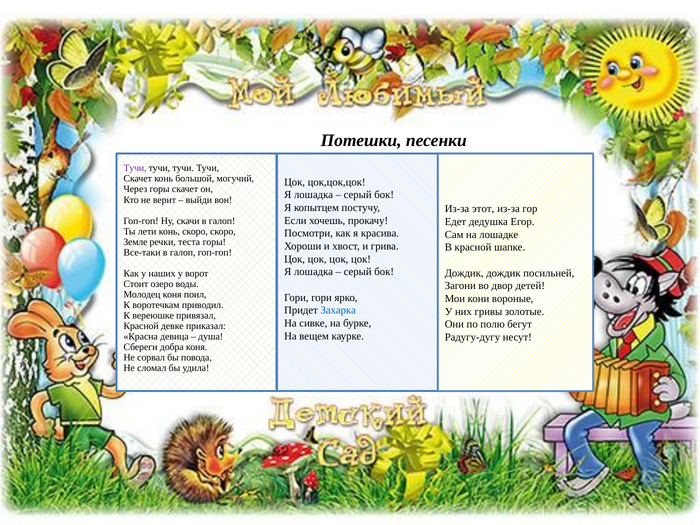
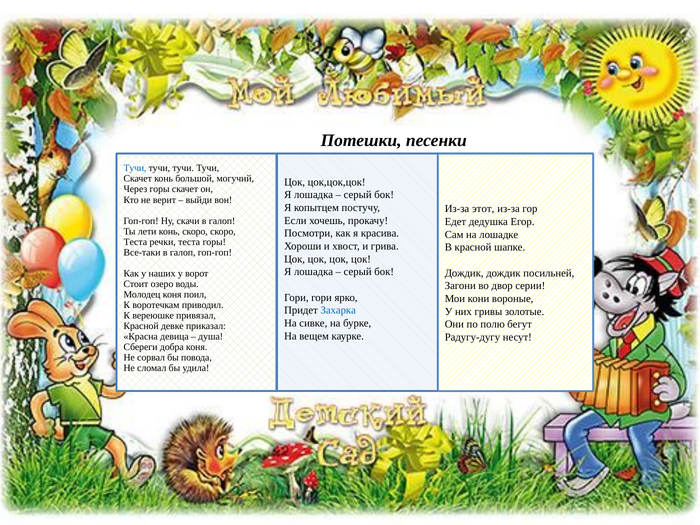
Тучи at (135, 168) colour: purple -> blue
Земле at (135, 242): Земле -> Теста
детей: детей -> серии
